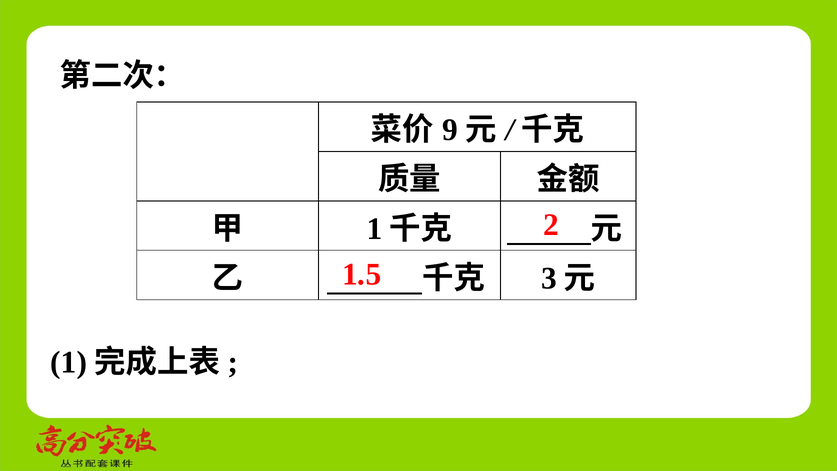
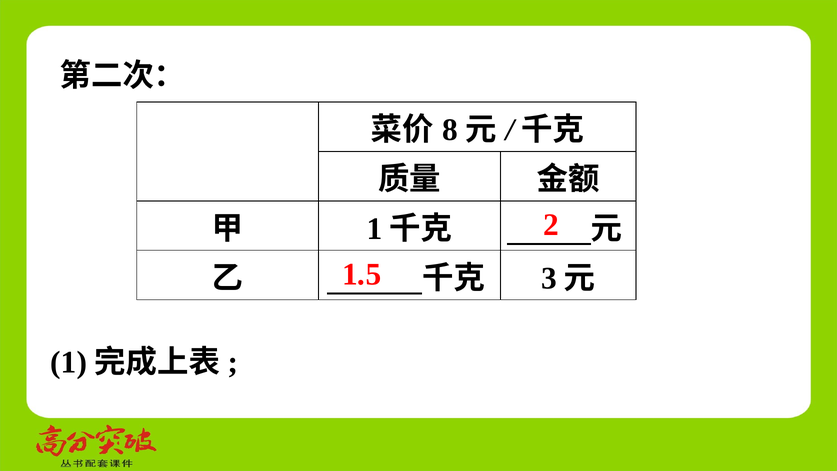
9: 9 -> 8
